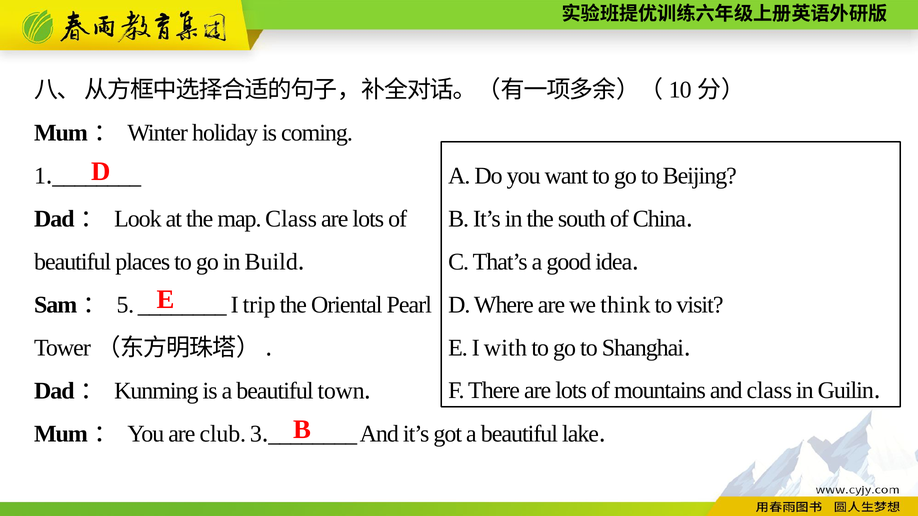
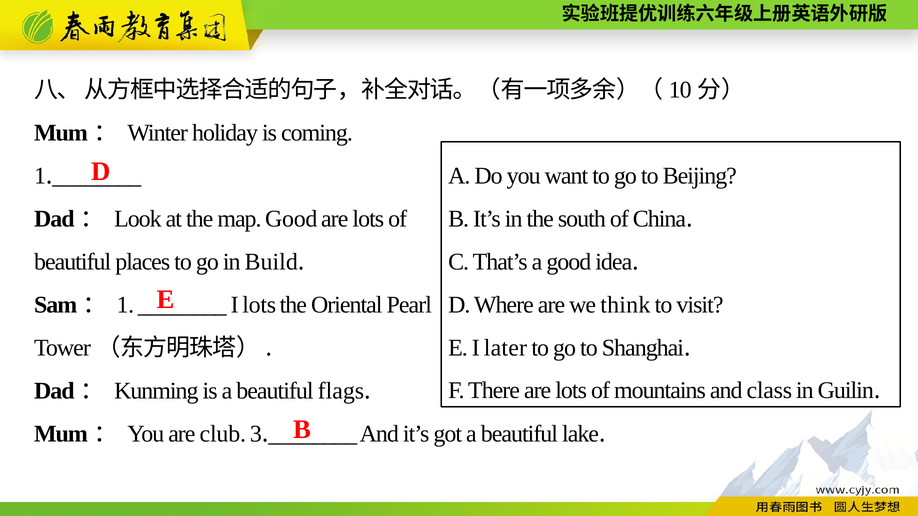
map Class: Class -> Good
Sam： 5: 5 -> 1
I trip: trip -> lots
with: with -> later
town: town -> flags
